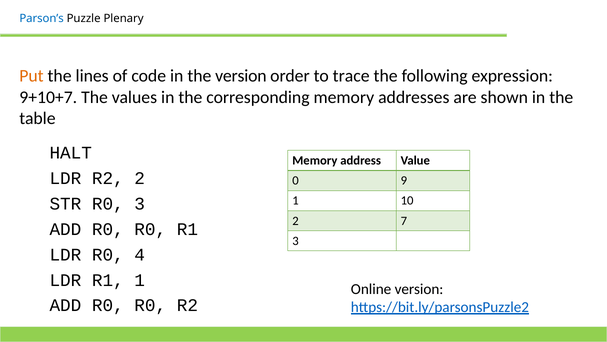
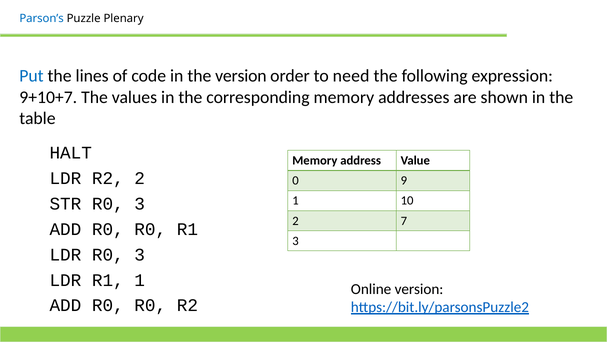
Put colour: orange -> blue
trace: trace -> need
LDR R0 4: 4 -> 3
